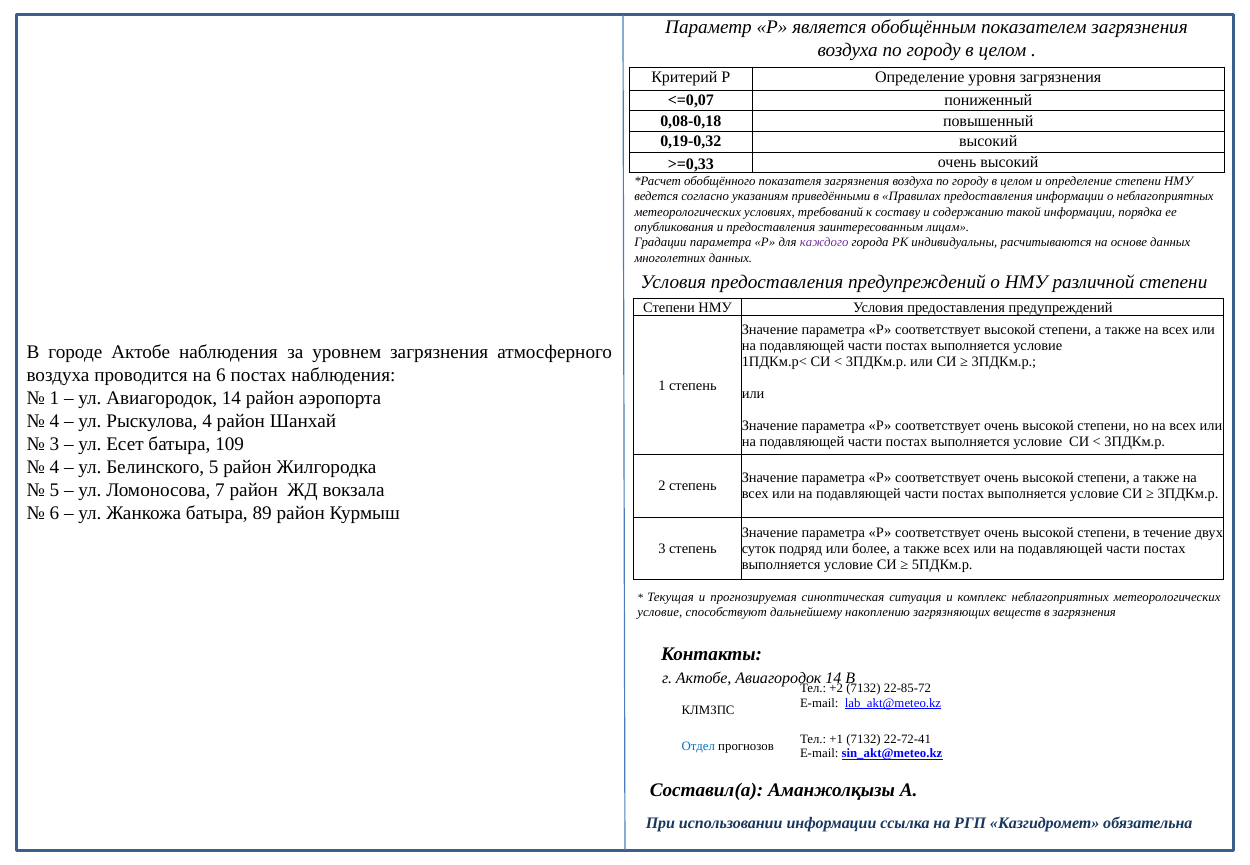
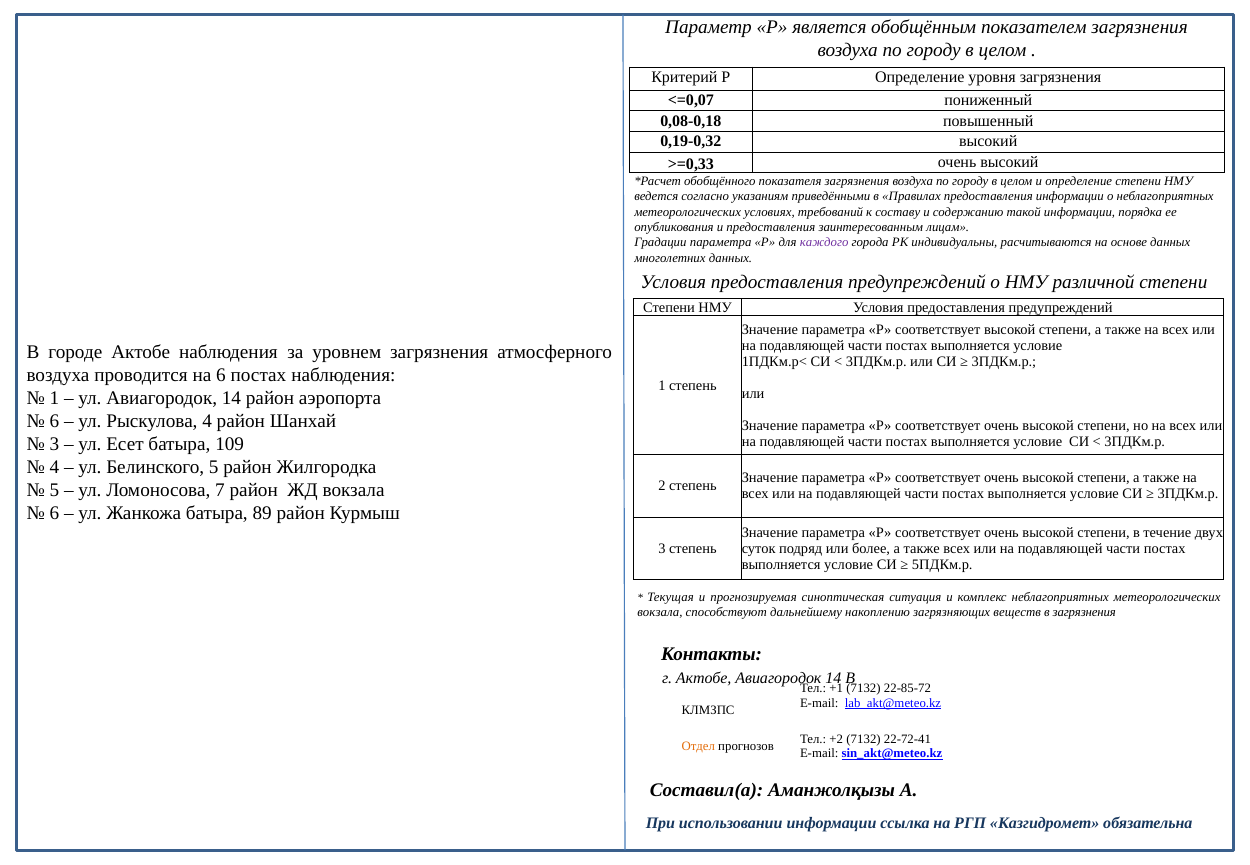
4 at (54, 421): 4 -> 6
условие at (660, 612): условие -> вокзала
+2: +2 -> +1
+1: +1 -> +2
Отдел colour: blue -> orange
